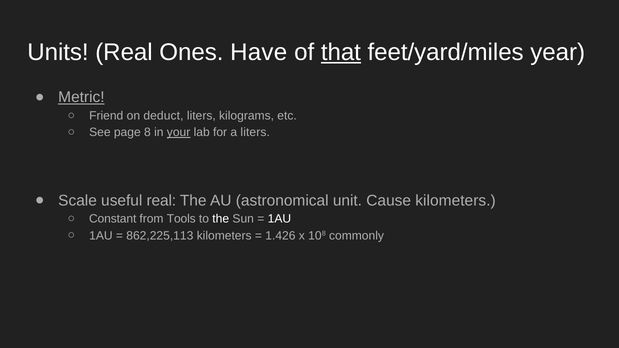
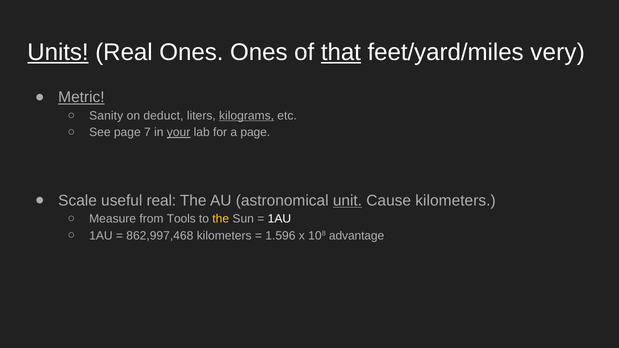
Units underline: none -> present
Ones Have: Have -> Ones
year: year -> very
Friend: Friend -> Sanity
kilograms underline: none -> present
8: 8 -> 7
a liters: liters -> page
unit underline: none -> present
Constant: Constant -> Measure
the at (221, 219) colour: white -> yellow
862,225,113: 862,225,113 -> 862,997,468
1.426: 1.426 -> 1.596
commonly: commonly -> advantage
